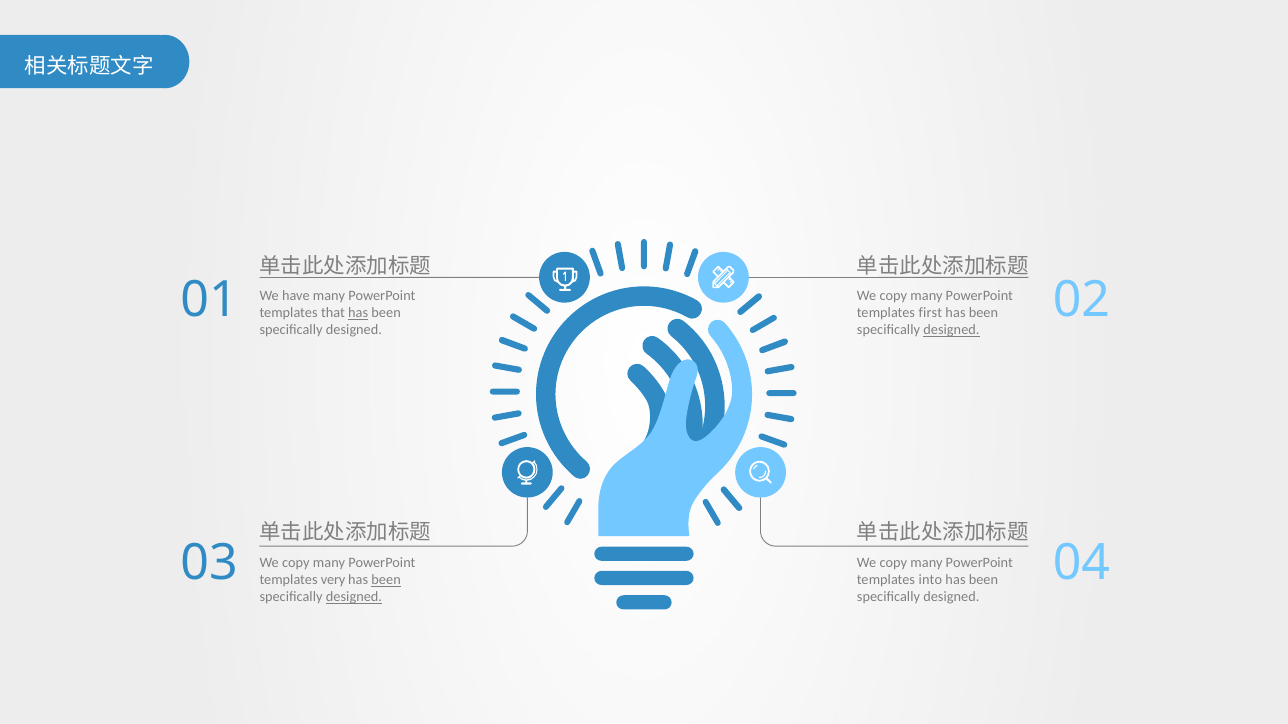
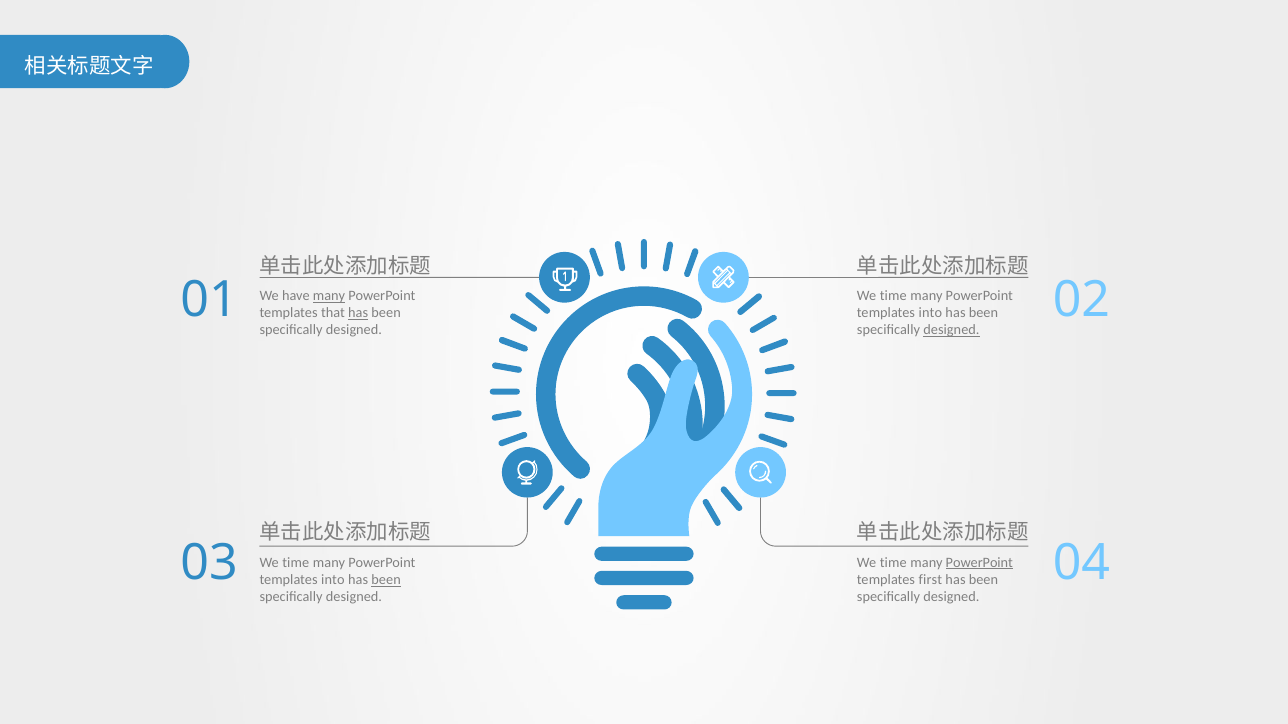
many at (329, 296) underline: none -> present
copy at (893, 296): copy -> time
first at (930, 313): first -> into
copy at (296, 563): copy -> time
copy at (893, 563): copy -> time
PowerPoint at (979, 563) underline: none -> present
very at (333, 580): very -> into
into: into -> first
designed at (354, 597) underline: present -> none
